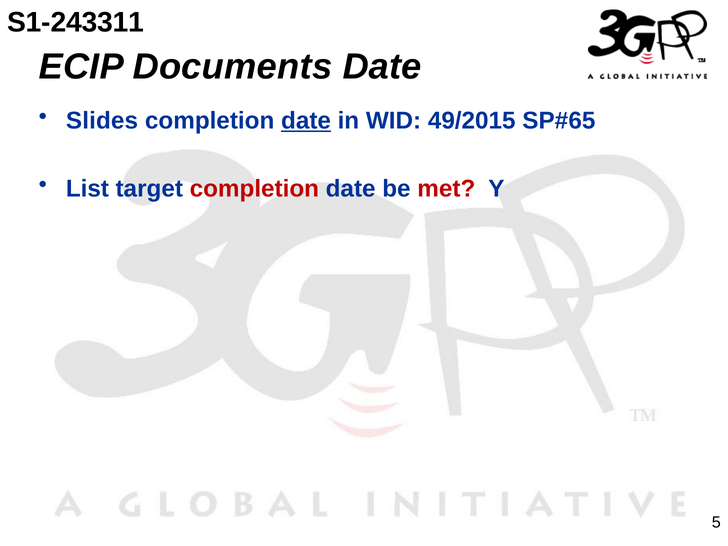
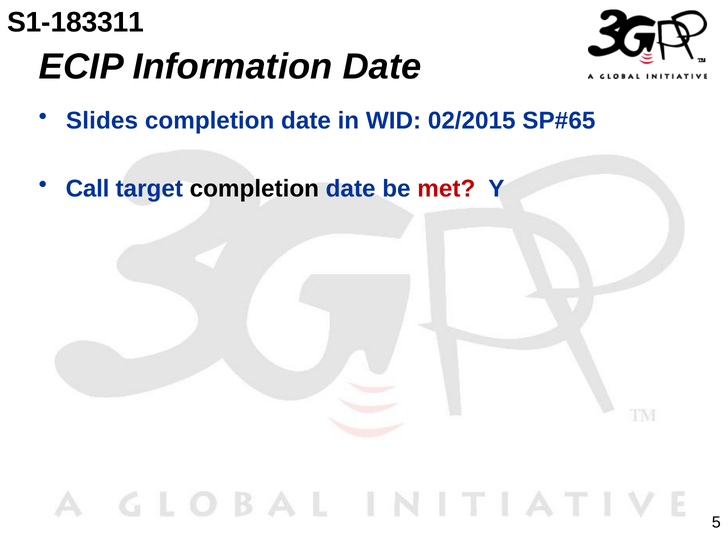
S1-243311: S1-243311 -> S1-183311
Documents: Documents -> Information
date at (306, 121) underline: present -> none
49/2015: 49/2015 -> 02/2015
List: List -> Call
completion at (254, 189) colour: red -> black
